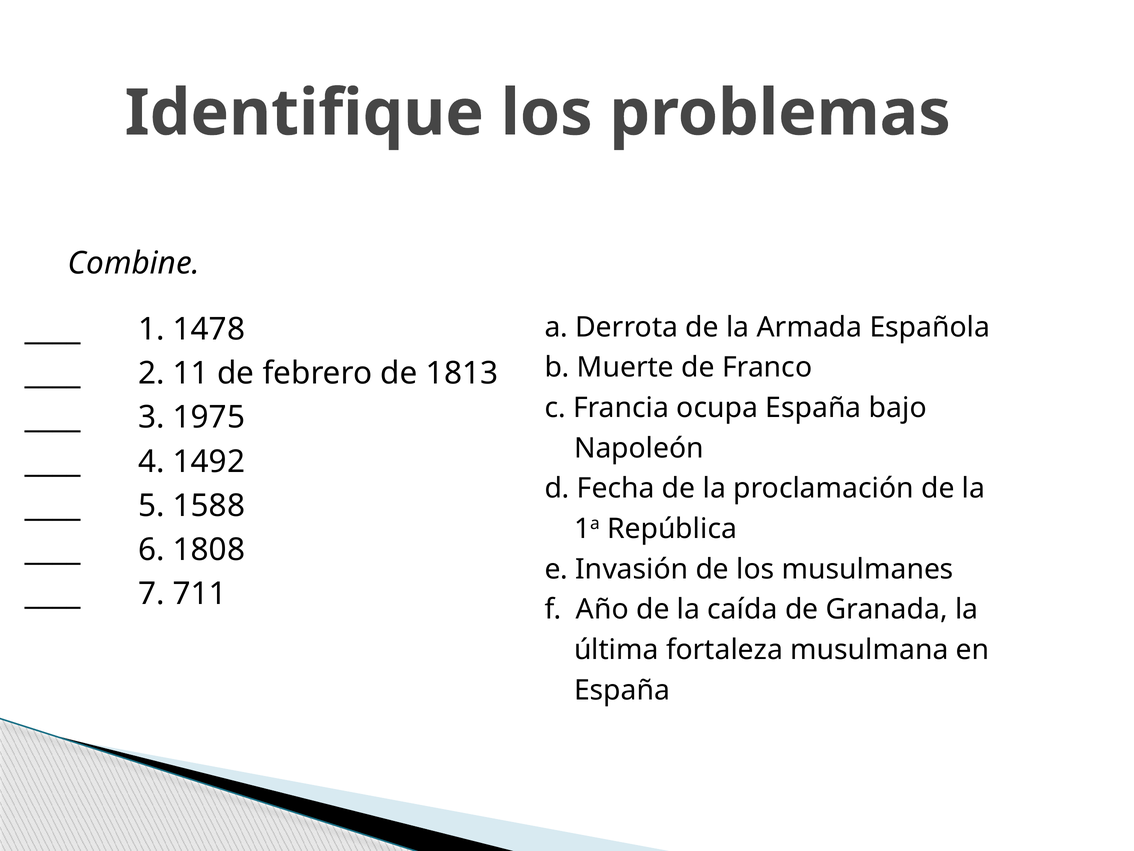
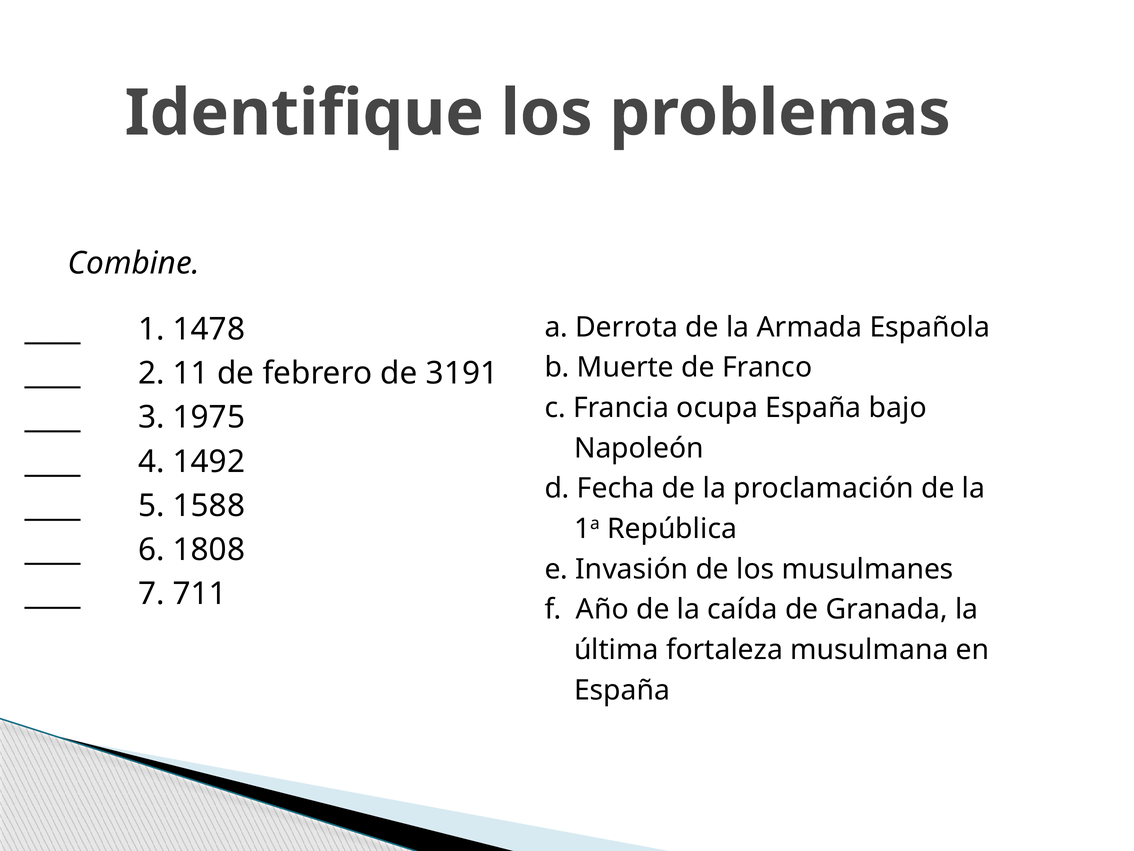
1813: 1813 -> 3191
